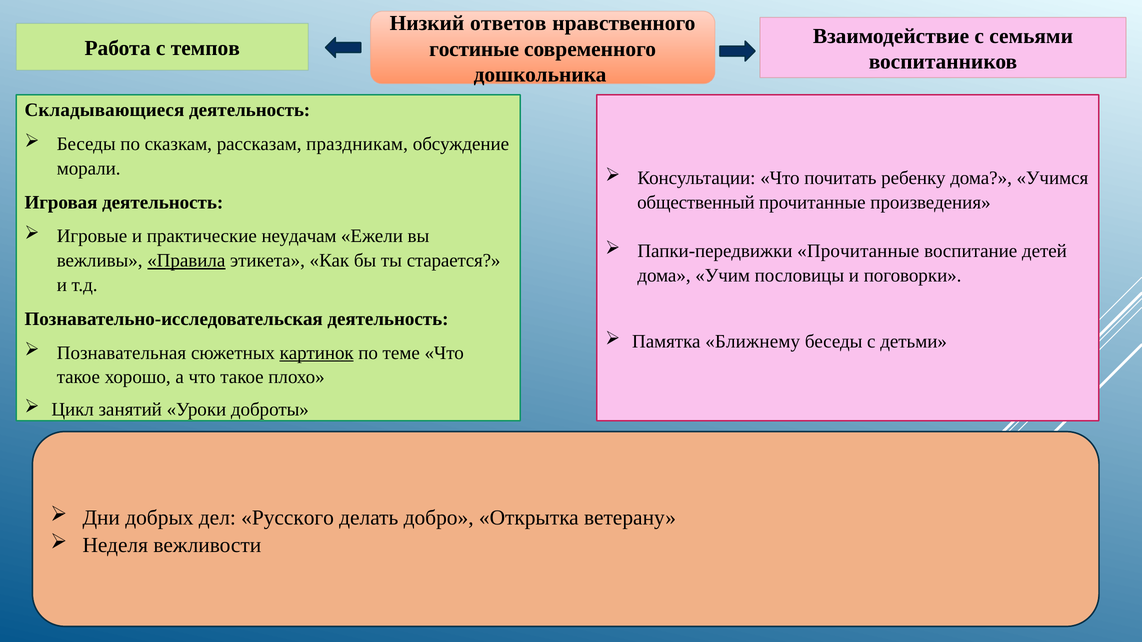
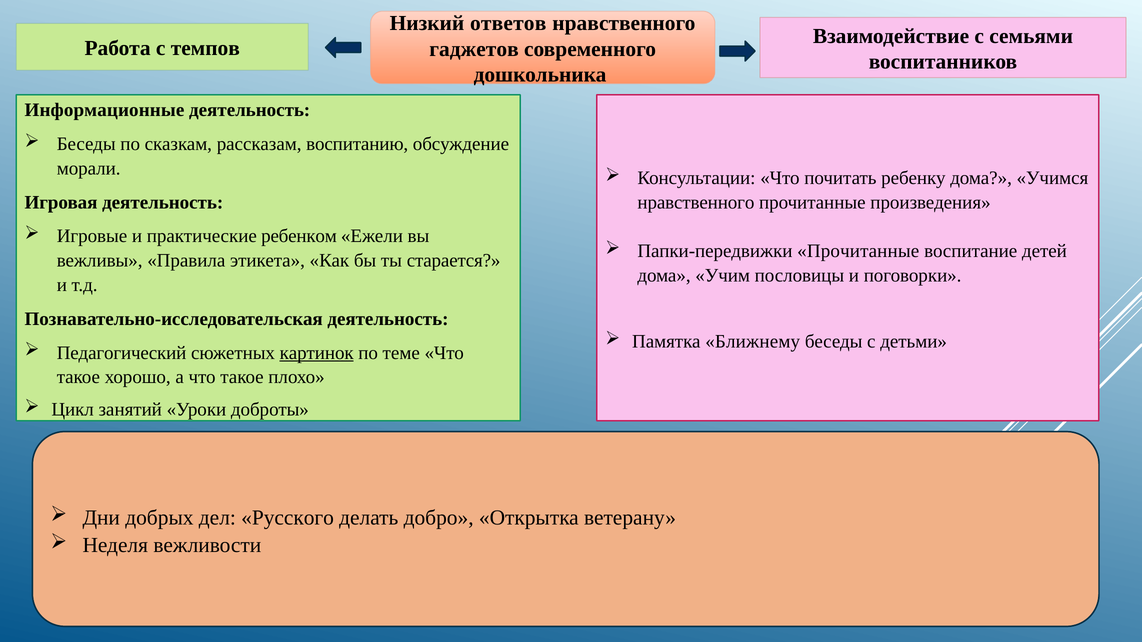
гостиные: гостиные -> гаджетов
Складывающиеся: Складывающиеся -> Информационные
праздникам: праздникам -> воспитанию
общественный at (696, 202): общественный -> нравственного
неудачам: неудачам -> ребенком
Правила underline: present -> none
Познавательная: Познавательная -> Педагогический
